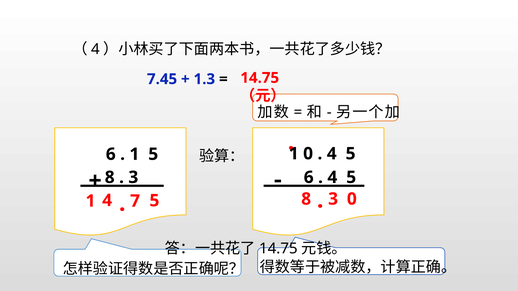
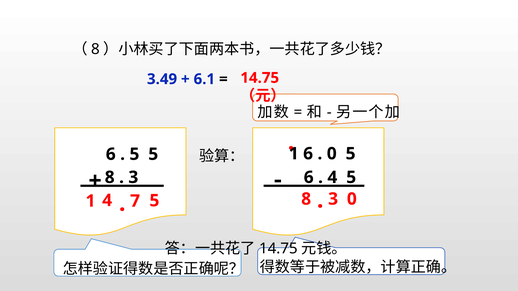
4 at (95, 49): 4 -> 8
7.45: 7.45 -> 3.49
1.3: 1.3 -> 6.1
0 at (308, 154): 0 -> 6
4 at (332, 154): 4 -> 0
1 at (134, 154): 1 -> 5
